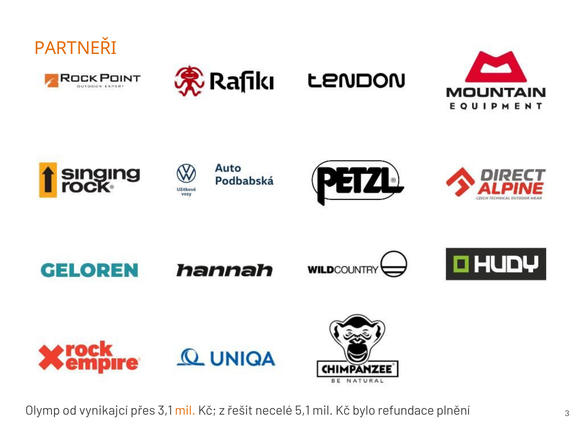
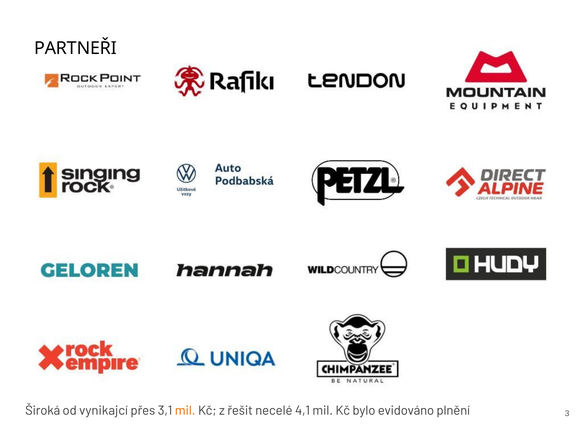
PARTNEŘI colour: orange -> black
Olymp: Olymp -> Široká
5,1: 5,1 -> 4,1
refundace: refundace -> evidováno
